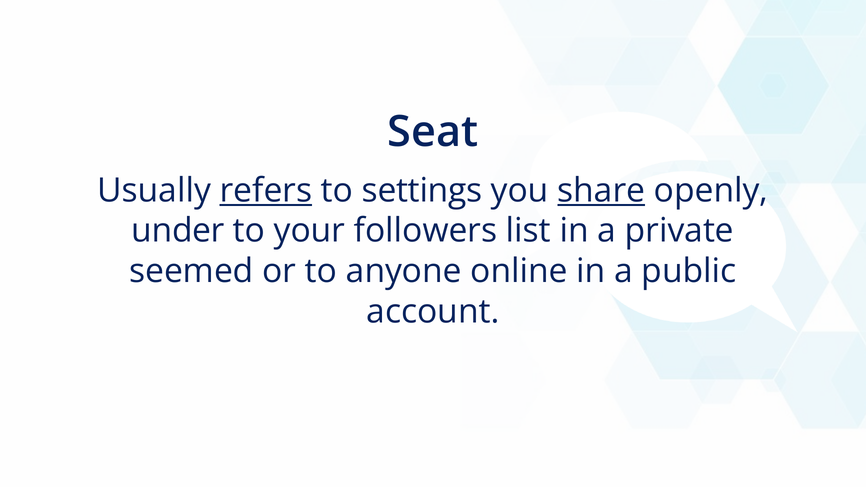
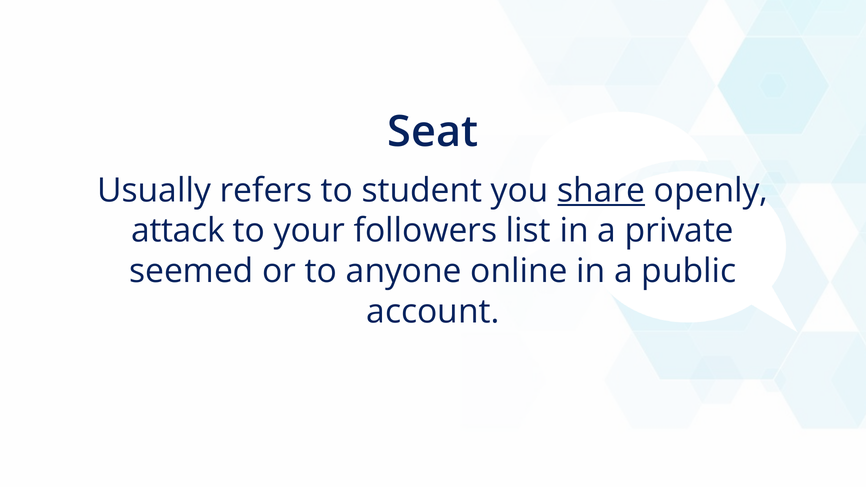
refers underline: present -> none
settings: settings -> student
under: under -> attack
